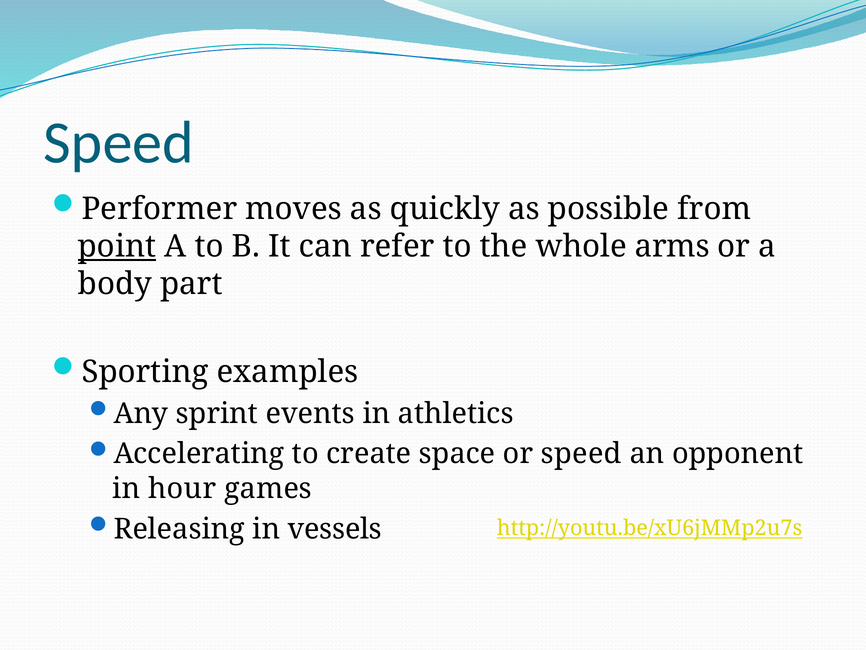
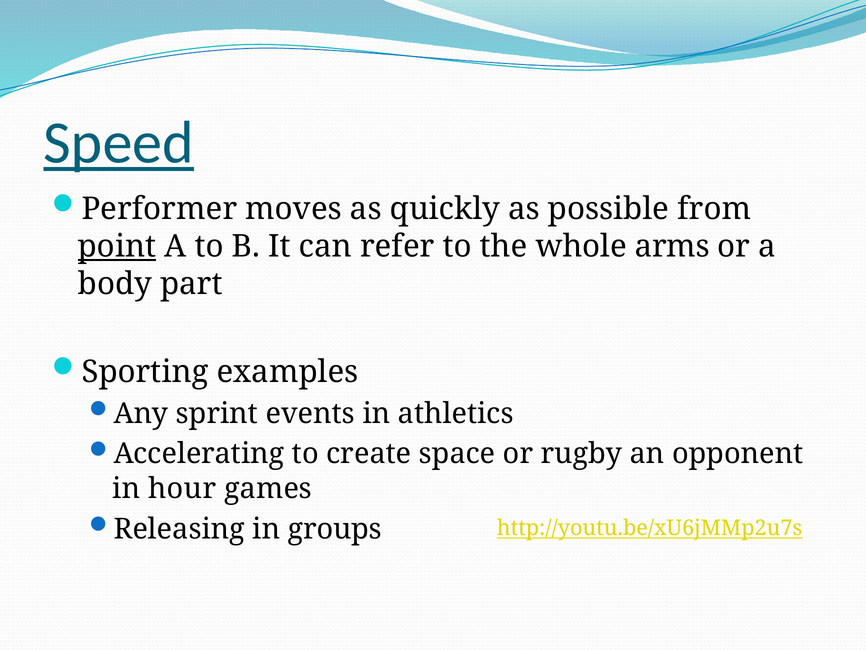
Speed at (119, 143) underline: none -> present
or speed: speed -> rugby
vessels: vessels -> groups
